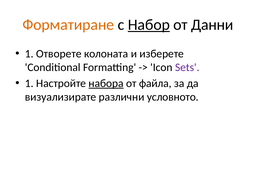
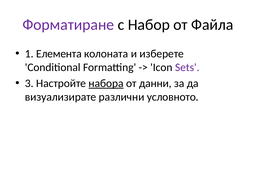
Форматиране colour: orange -> purple
Набор underline: present -> none
Данни: Данни -> Файла
Отворете: Отворете -> Елемента
1 at (29, 83): 1 -> 3
файла: файла -> данни
